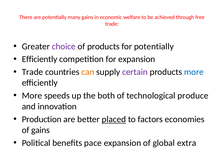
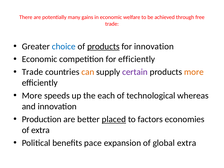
choice colour: purple -> blue
products at (103, 46) underline: none -> present
for potentially: potentially -> innovation
Efficiently at (40, 59): Efficiently -> Economic
for expansion: expansion -> efficiently
more at (194, 72) colour: blue -> orange
both: both -> each
produce: produce -> whereas
of gains: gains -> extra
